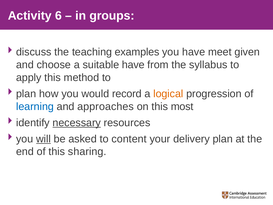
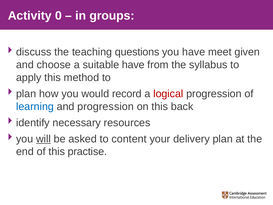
6: 6 -> 0
examples: examples -> questions
logical colour: orange -> red
and approaches: approaches -> progression
most: most -> back
necessary underline: present -> none
sharing: sharing -> practise
